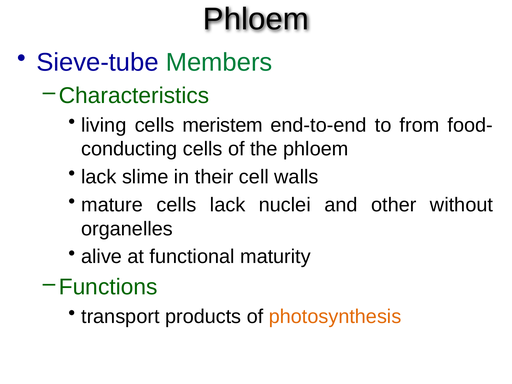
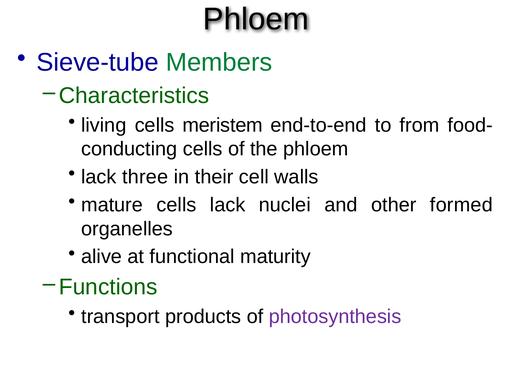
slime: slime -> three
without: without -> formed
photosynthesis colour: orange -> purple
